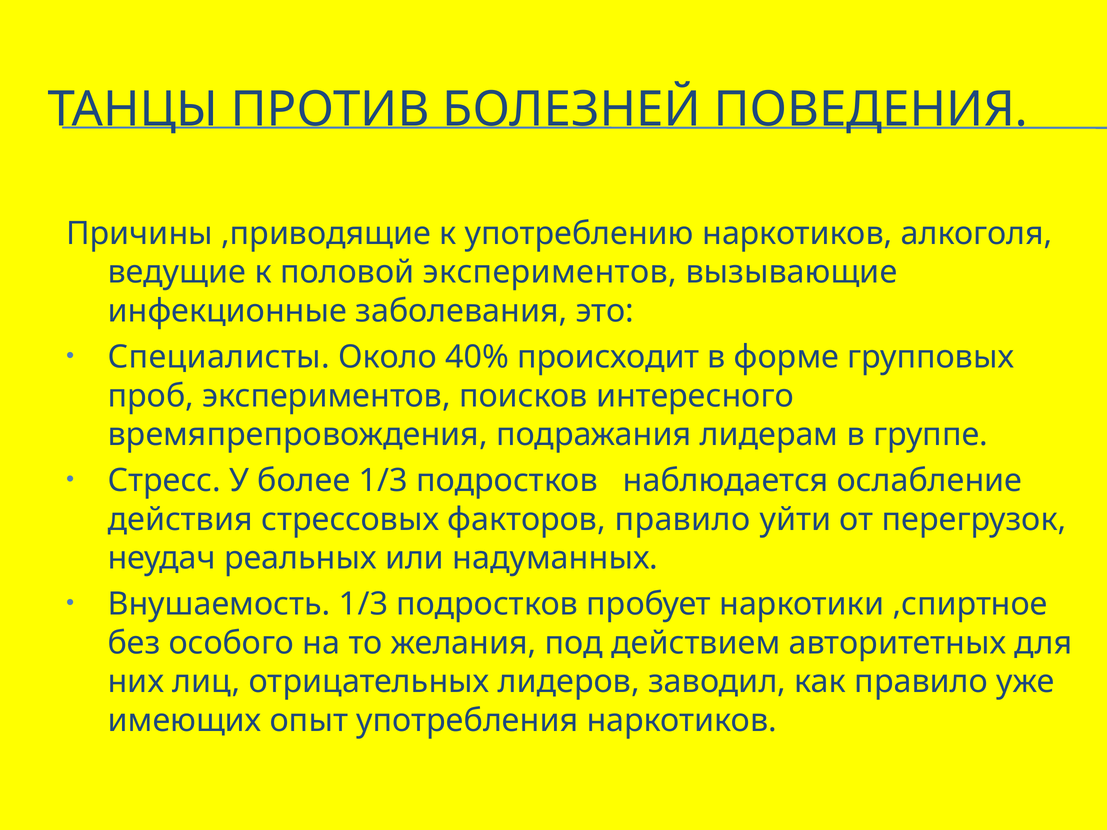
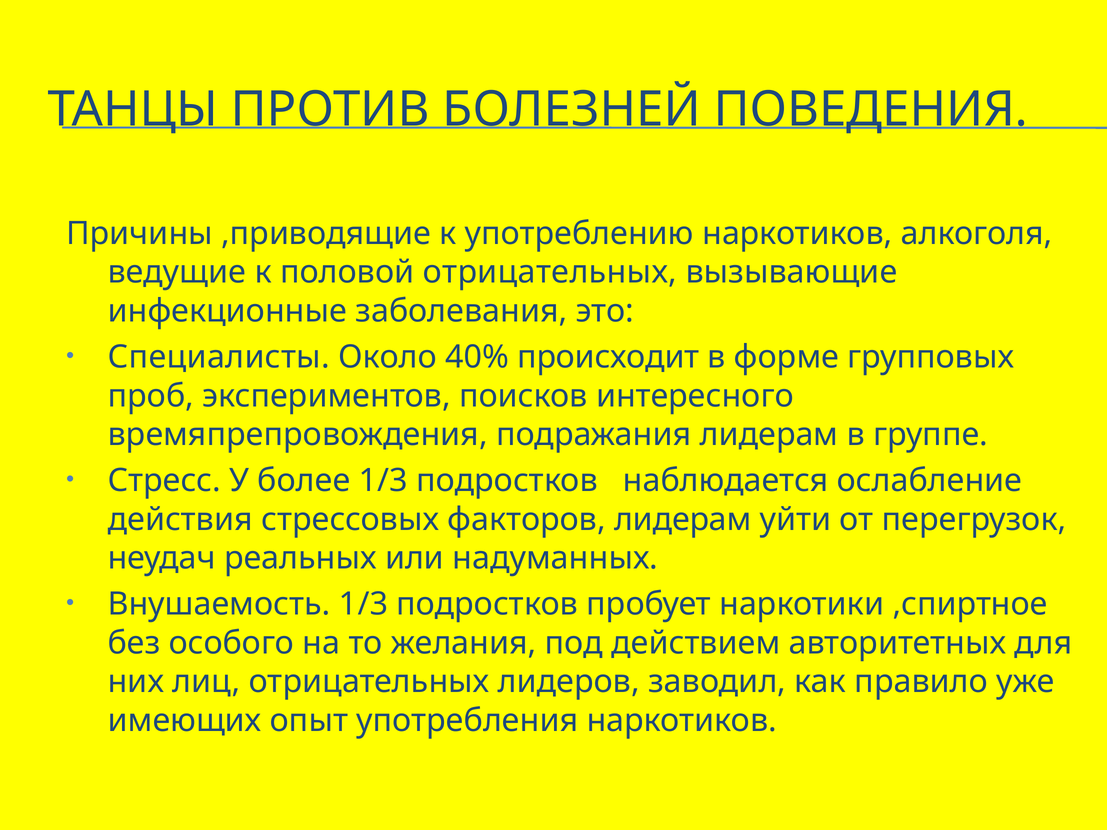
половой экспериментов: экспериментов -> отрицательных
факторов правило: правило -> лидерам
